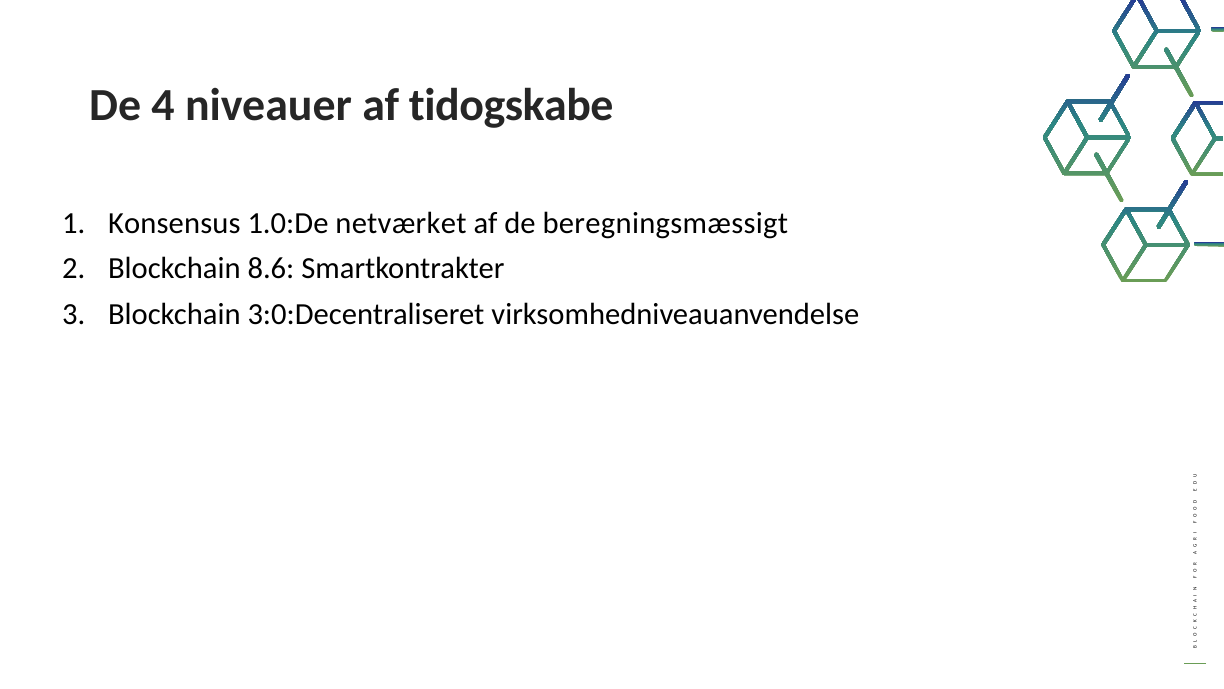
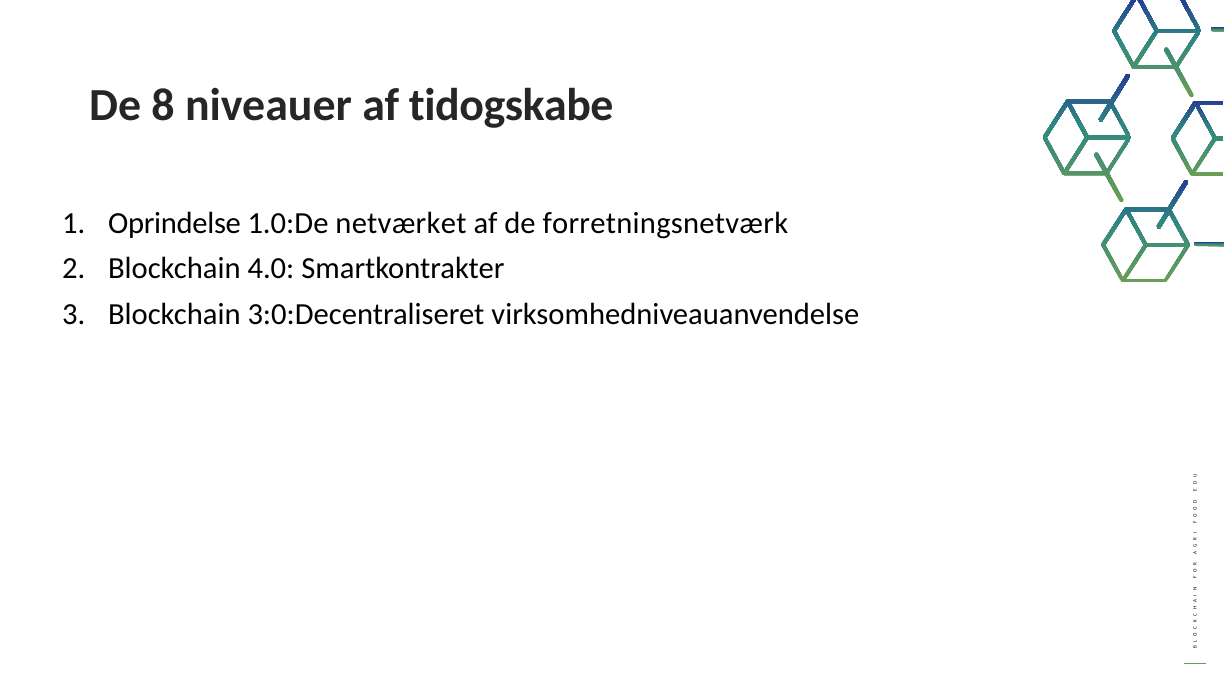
4: 4 -> 8
Konsensus: Konsensus -> Oprindelse
beregningsmæssigt: beregningsmæssigt -> forretningsnetværk
8.6: 8.6 -> 4.0
